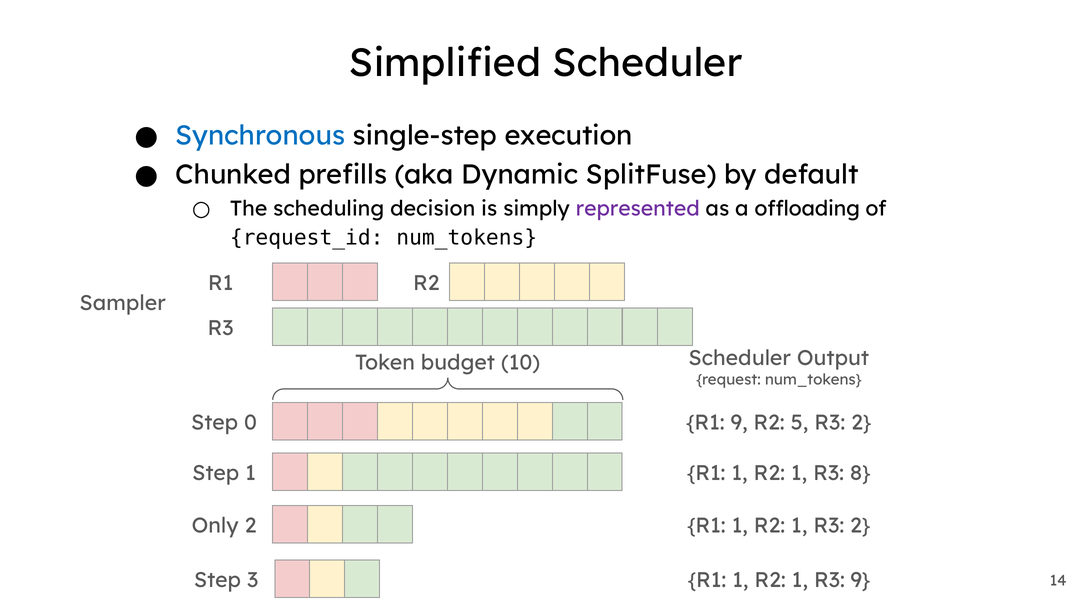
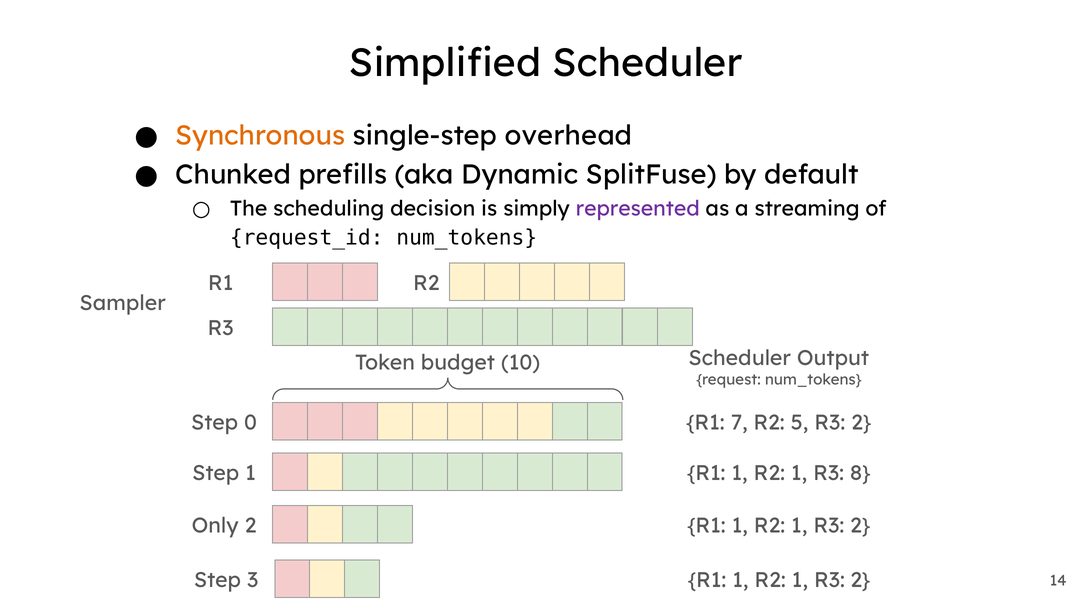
Synchronous colour: blue -> orange
execution: execution -> overhead
offloading: offloading -> streaming
R1 9: 9 -> 7
9 at (861, 580): 9 -> 2
